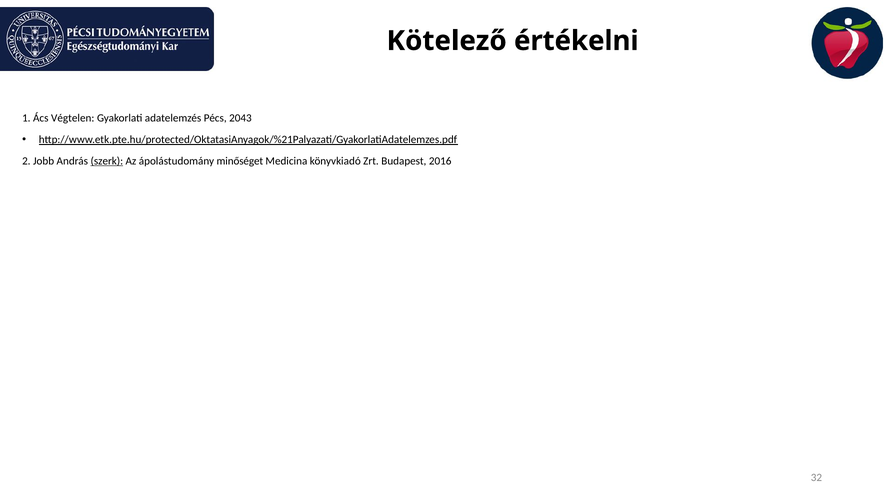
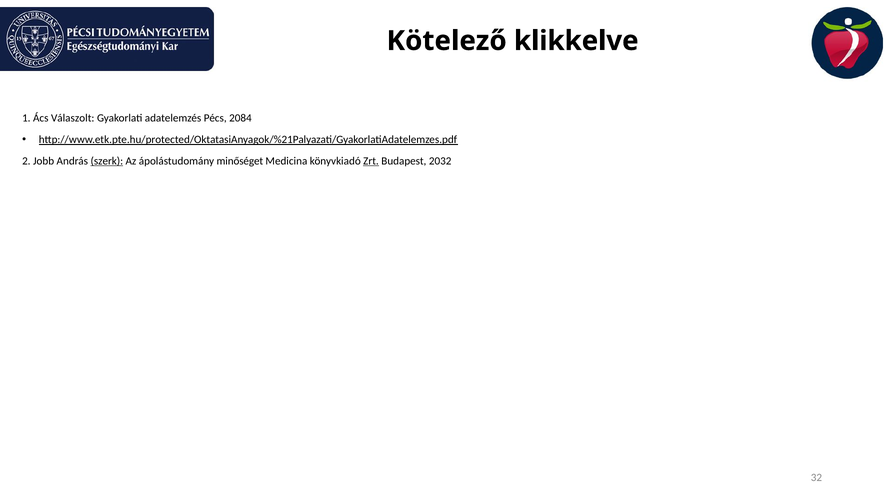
értékelni: értékelni -> klikkelve
Végtelen: Végtelen -> Válaszolt
2043: 2043 -> 2084
Zrt underline: none -> present
2016: 2016 -> 2032
